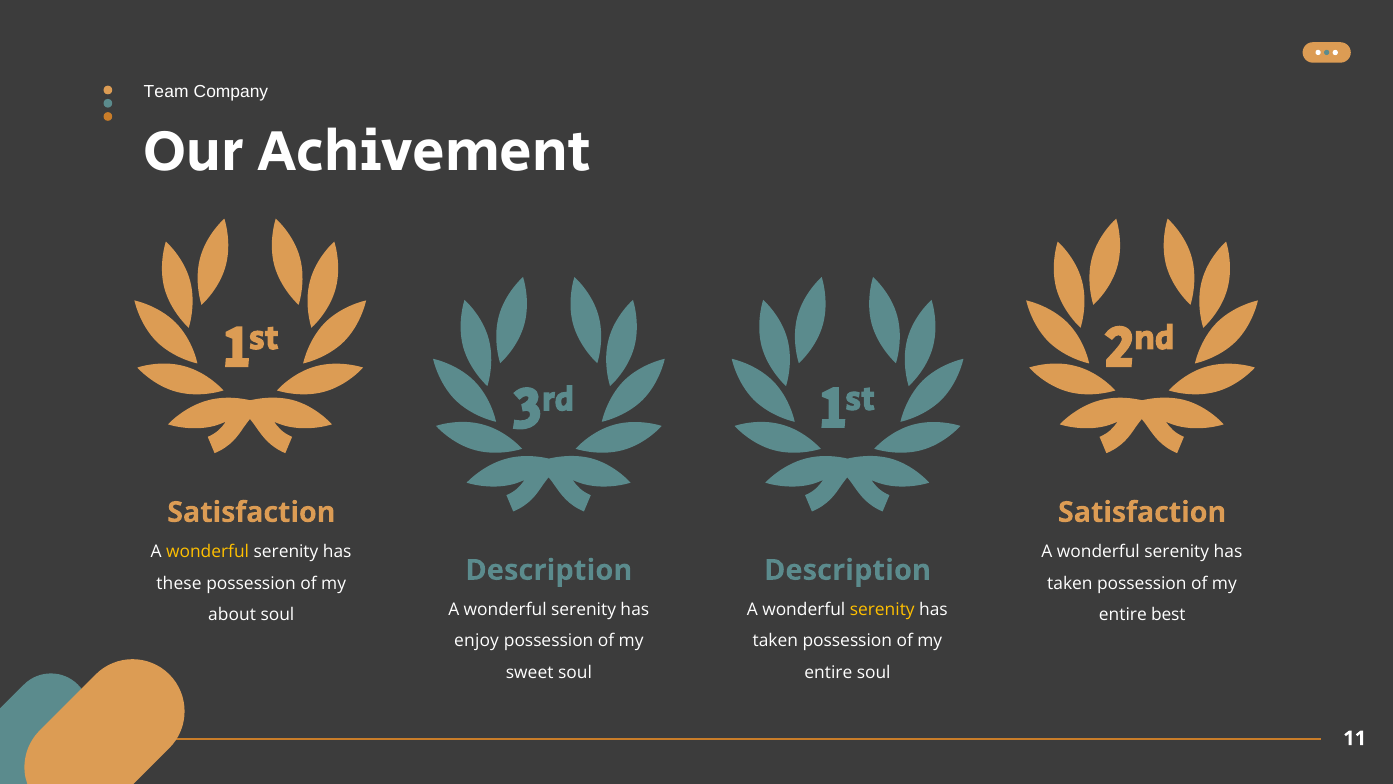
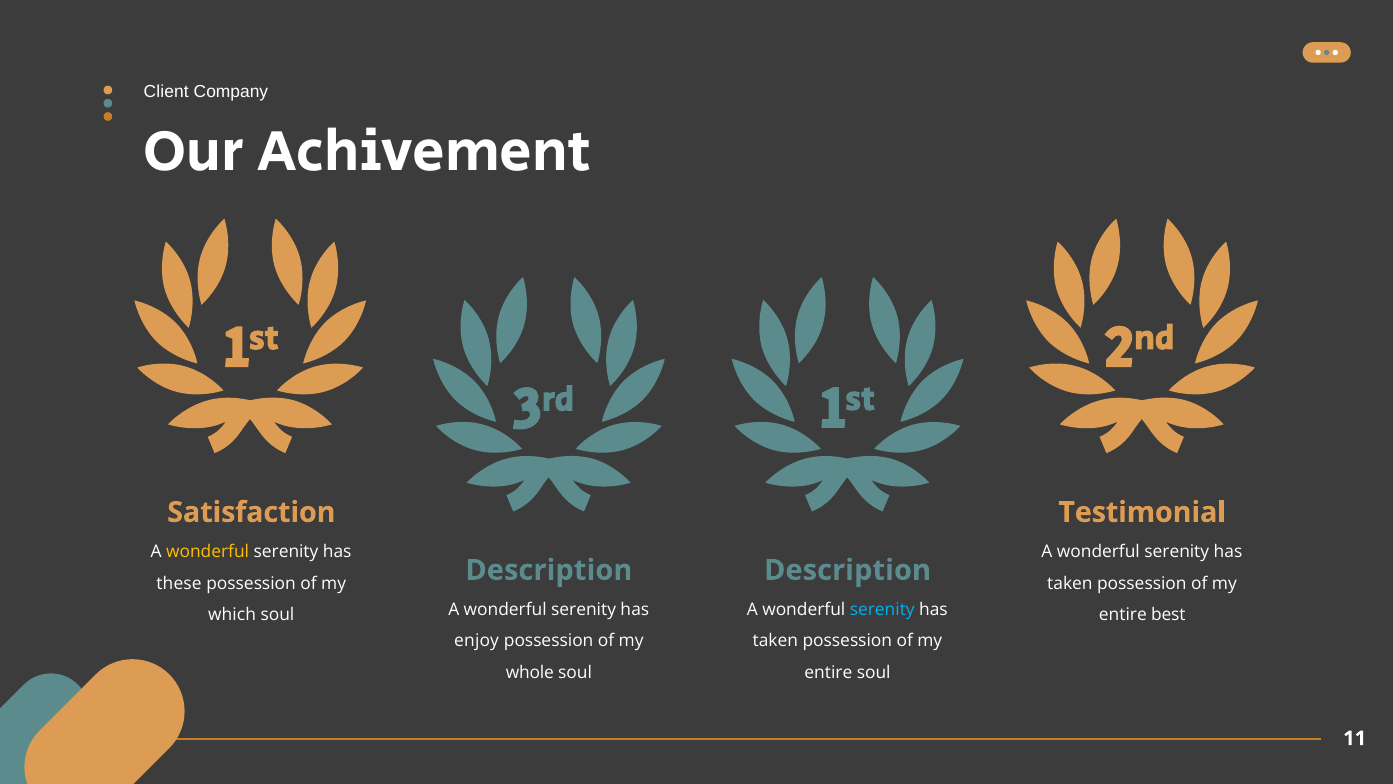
Team: Team -> Client
Satisfaction at (1142, 512): Satisfaction -> Testimonial
serenity at (882, 609) colour: yellow -> light blue
about: about -> which
sweet: sweet -> whole
